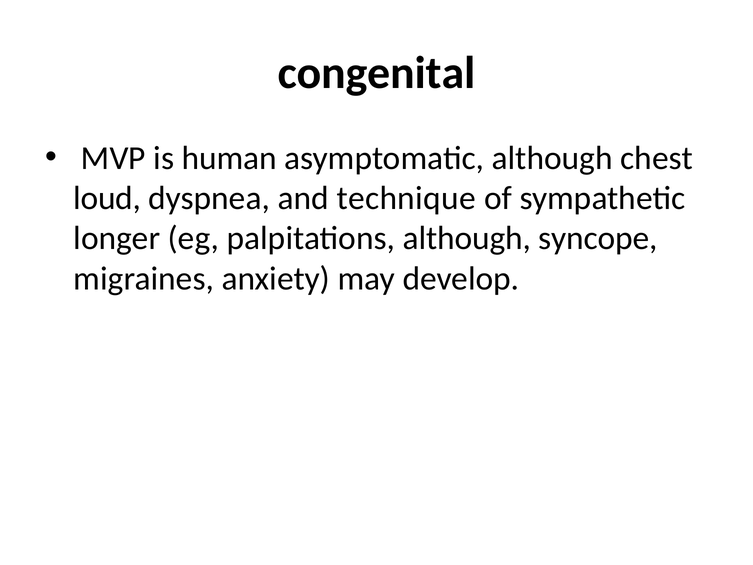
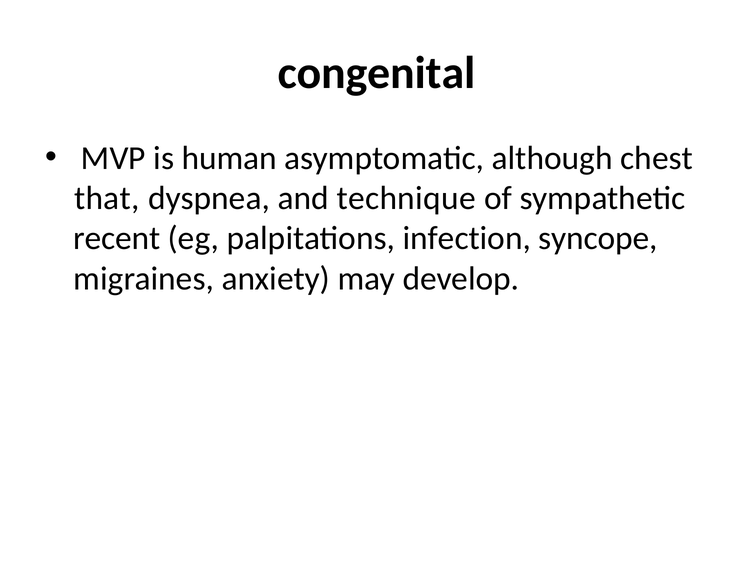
loud: loud -> that
longer: longer -> recent
palpitations although: although -> infection
